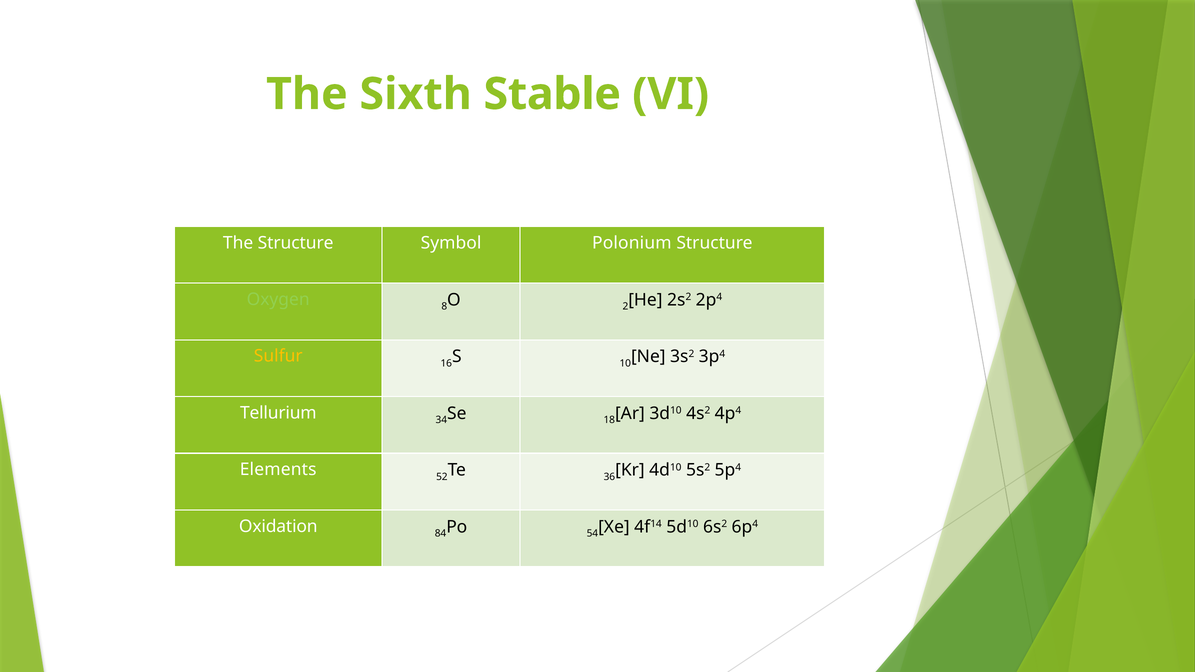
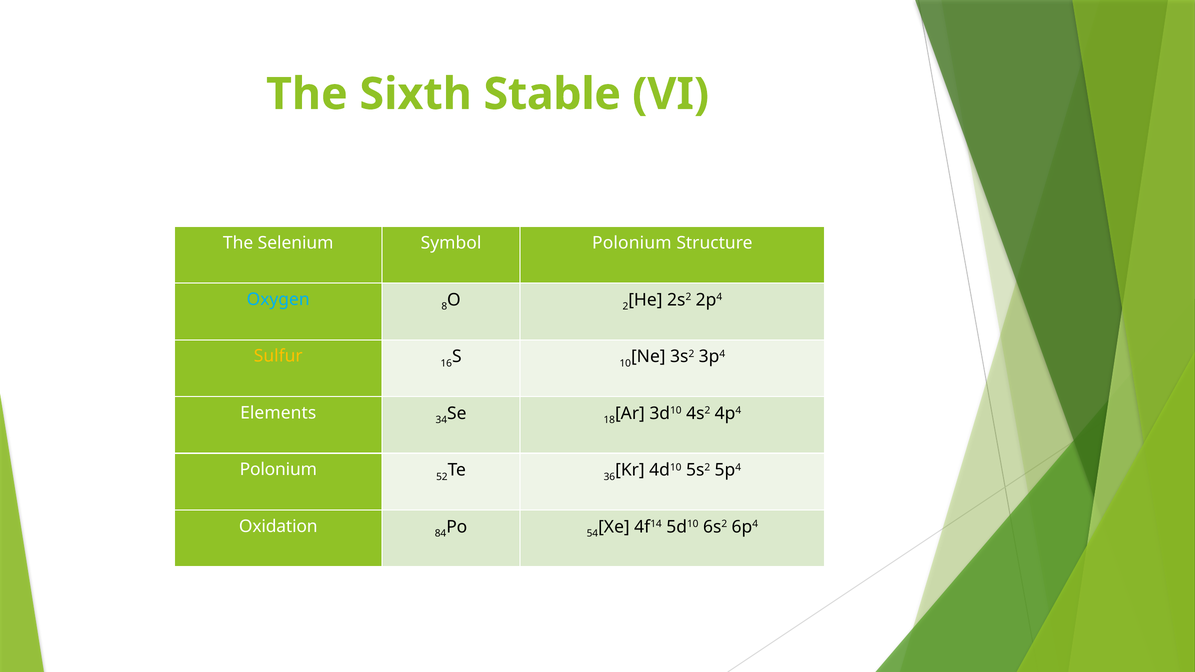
The Structure: Structure -> Selenium
Oxygen colour: light green -> light blue
Tellurium: Tellurium -> Elements
Elements at (278, 470): Elements -> Polonium
